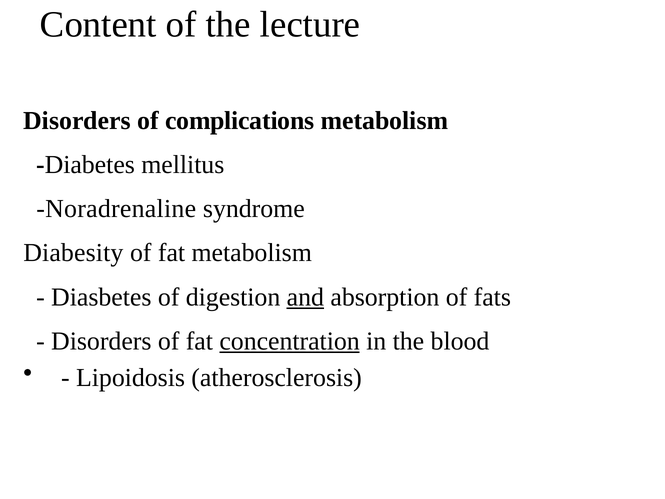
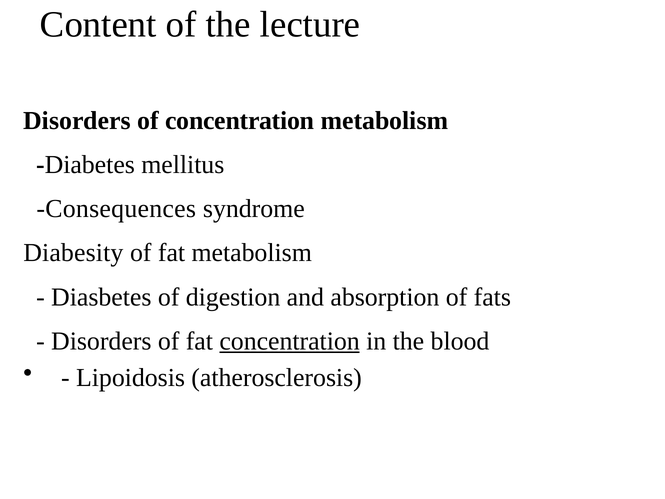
of complications: complications -> concentration
Noradrenaline: Noradrenaline -> Consequences
and underline: present -> none
